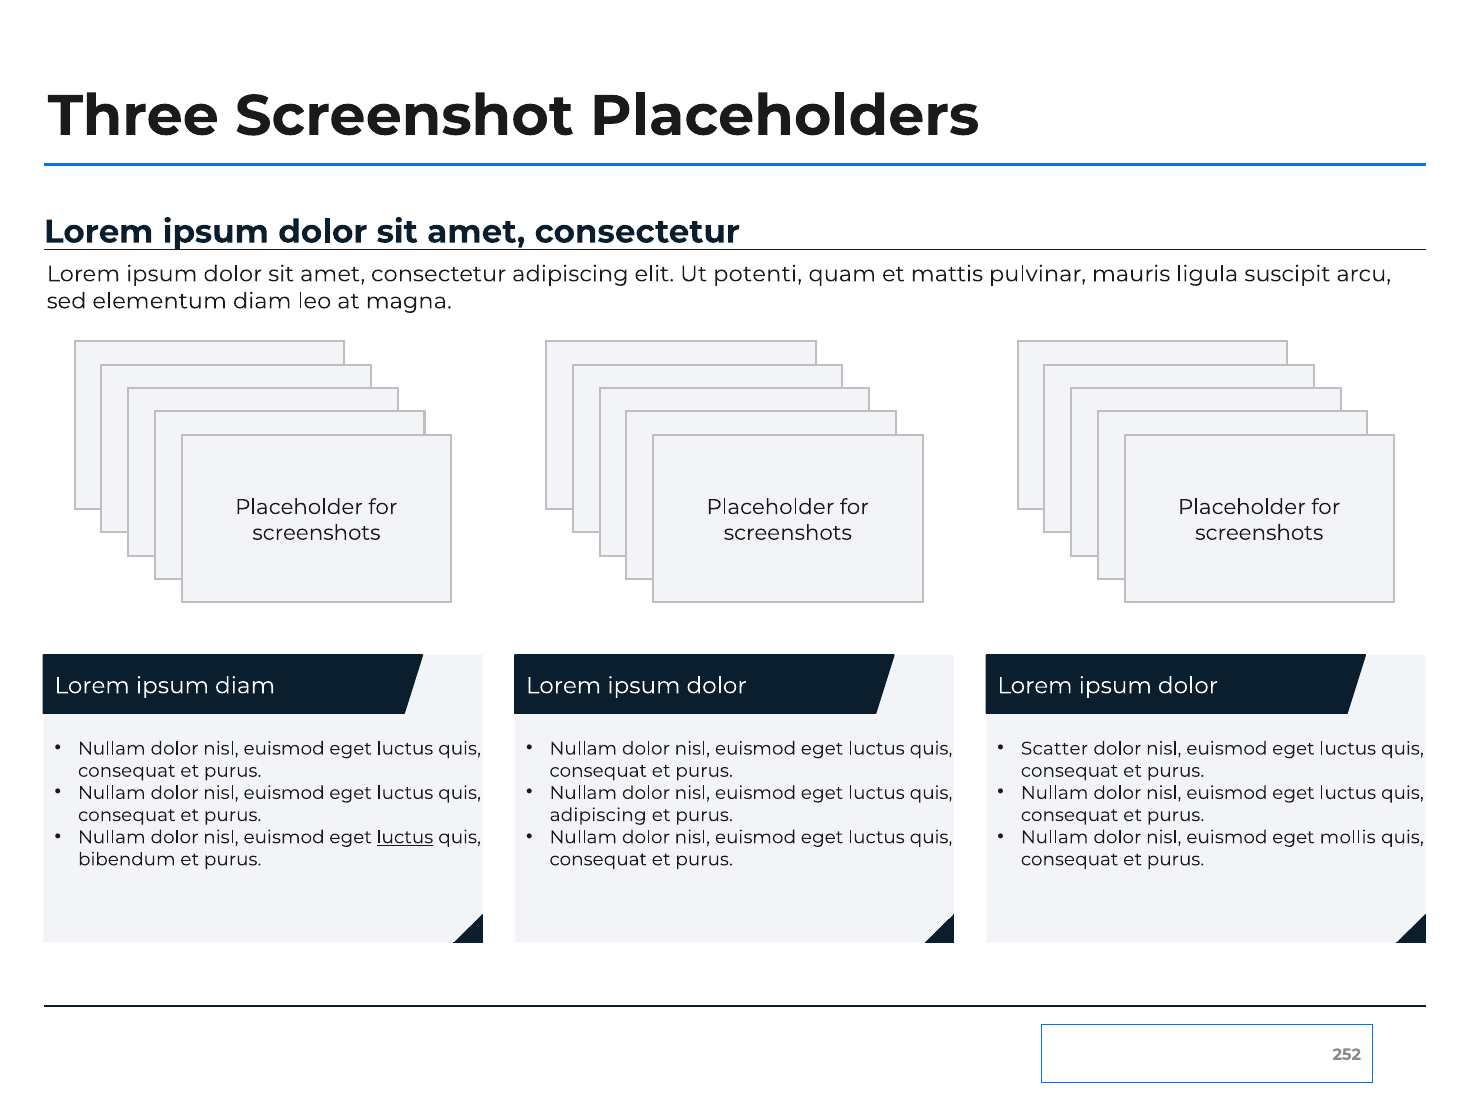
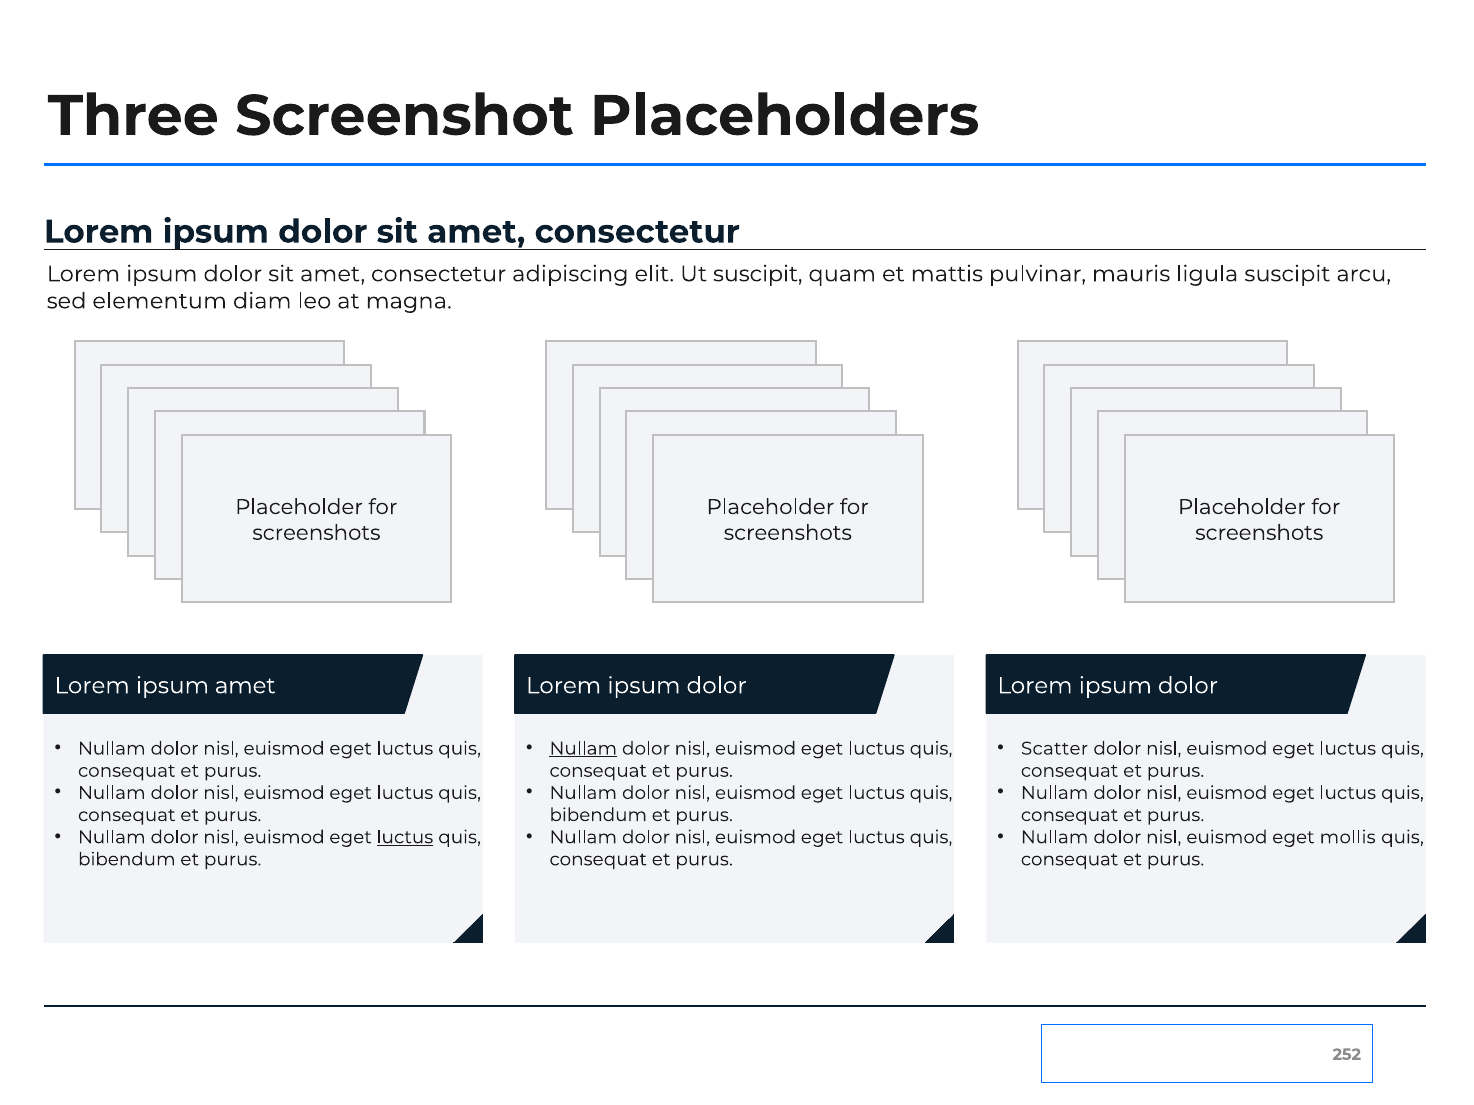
Ut potenti: potenti -> suscipit
ipsum diam: diam -> amet
Nullam at (583, 749) underline: none -> present
adipiscing at (598, 815): adipiscing -> bibendum
